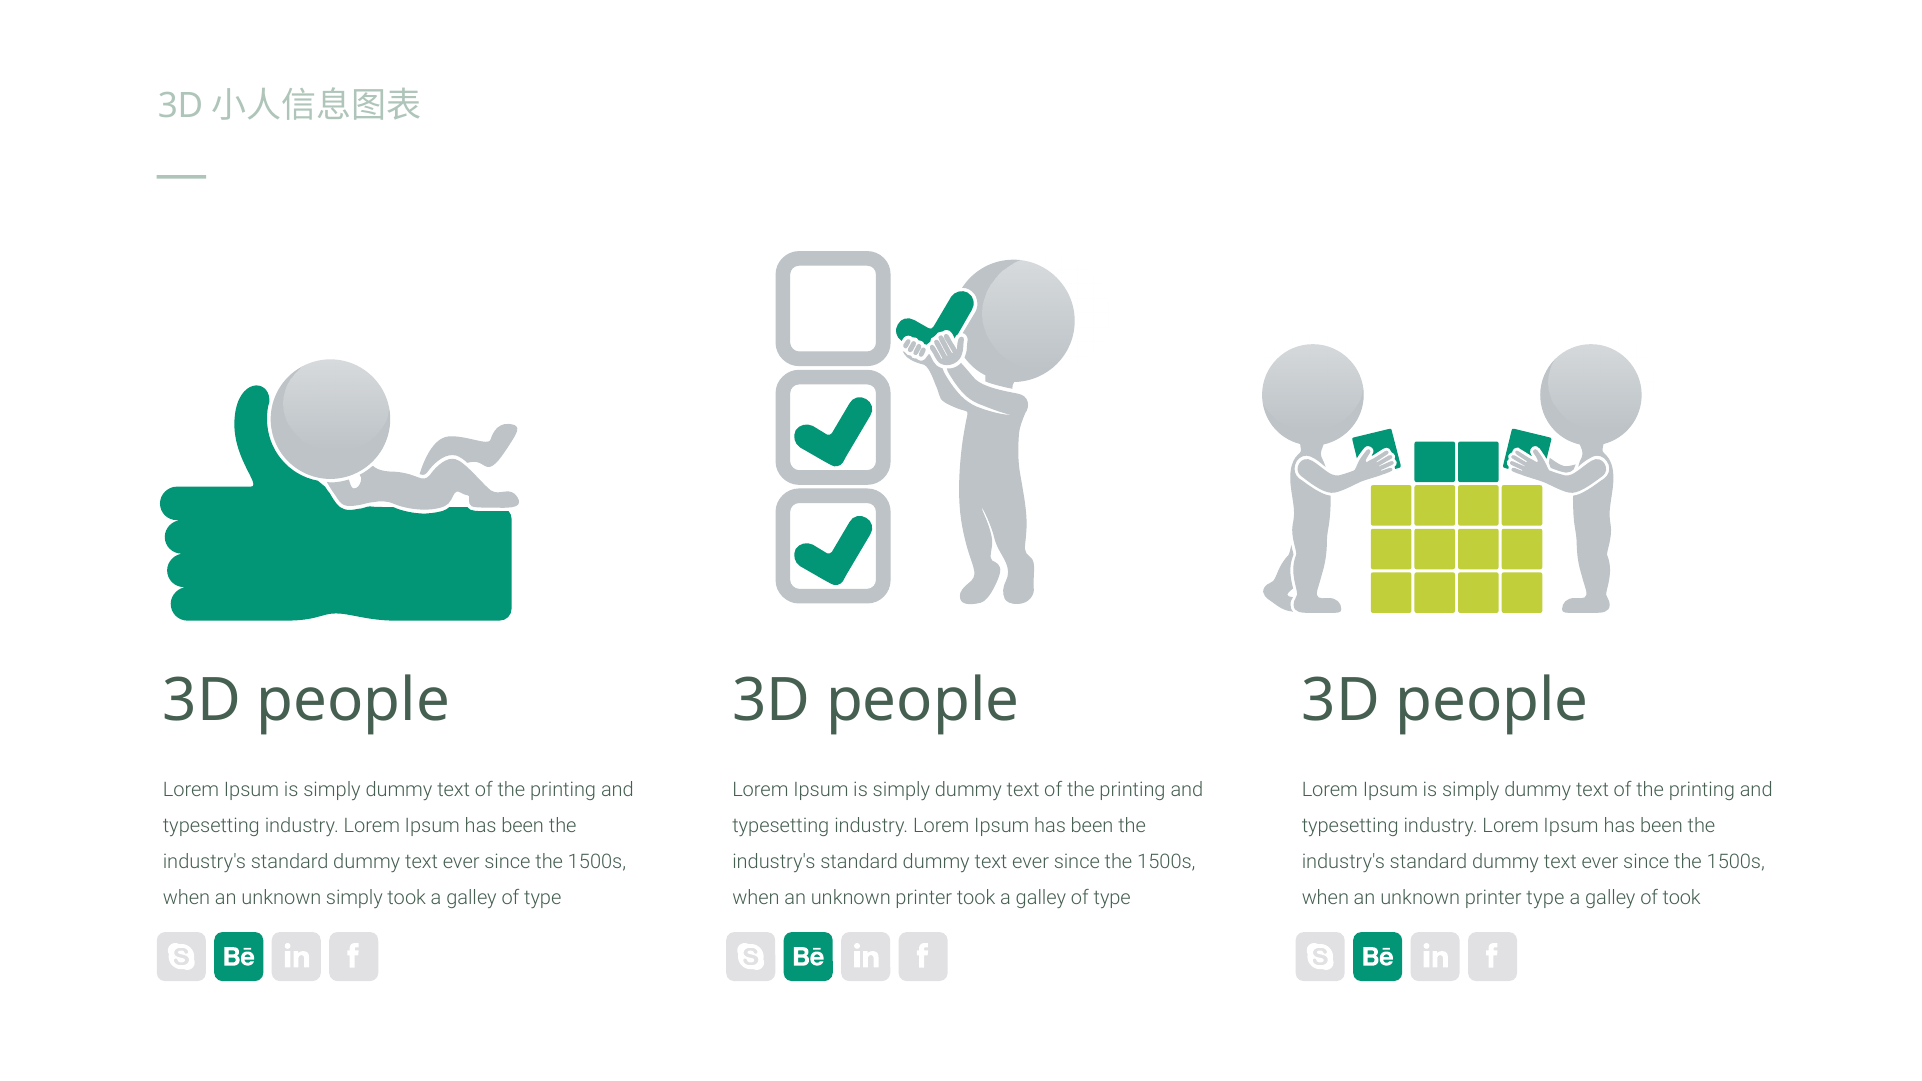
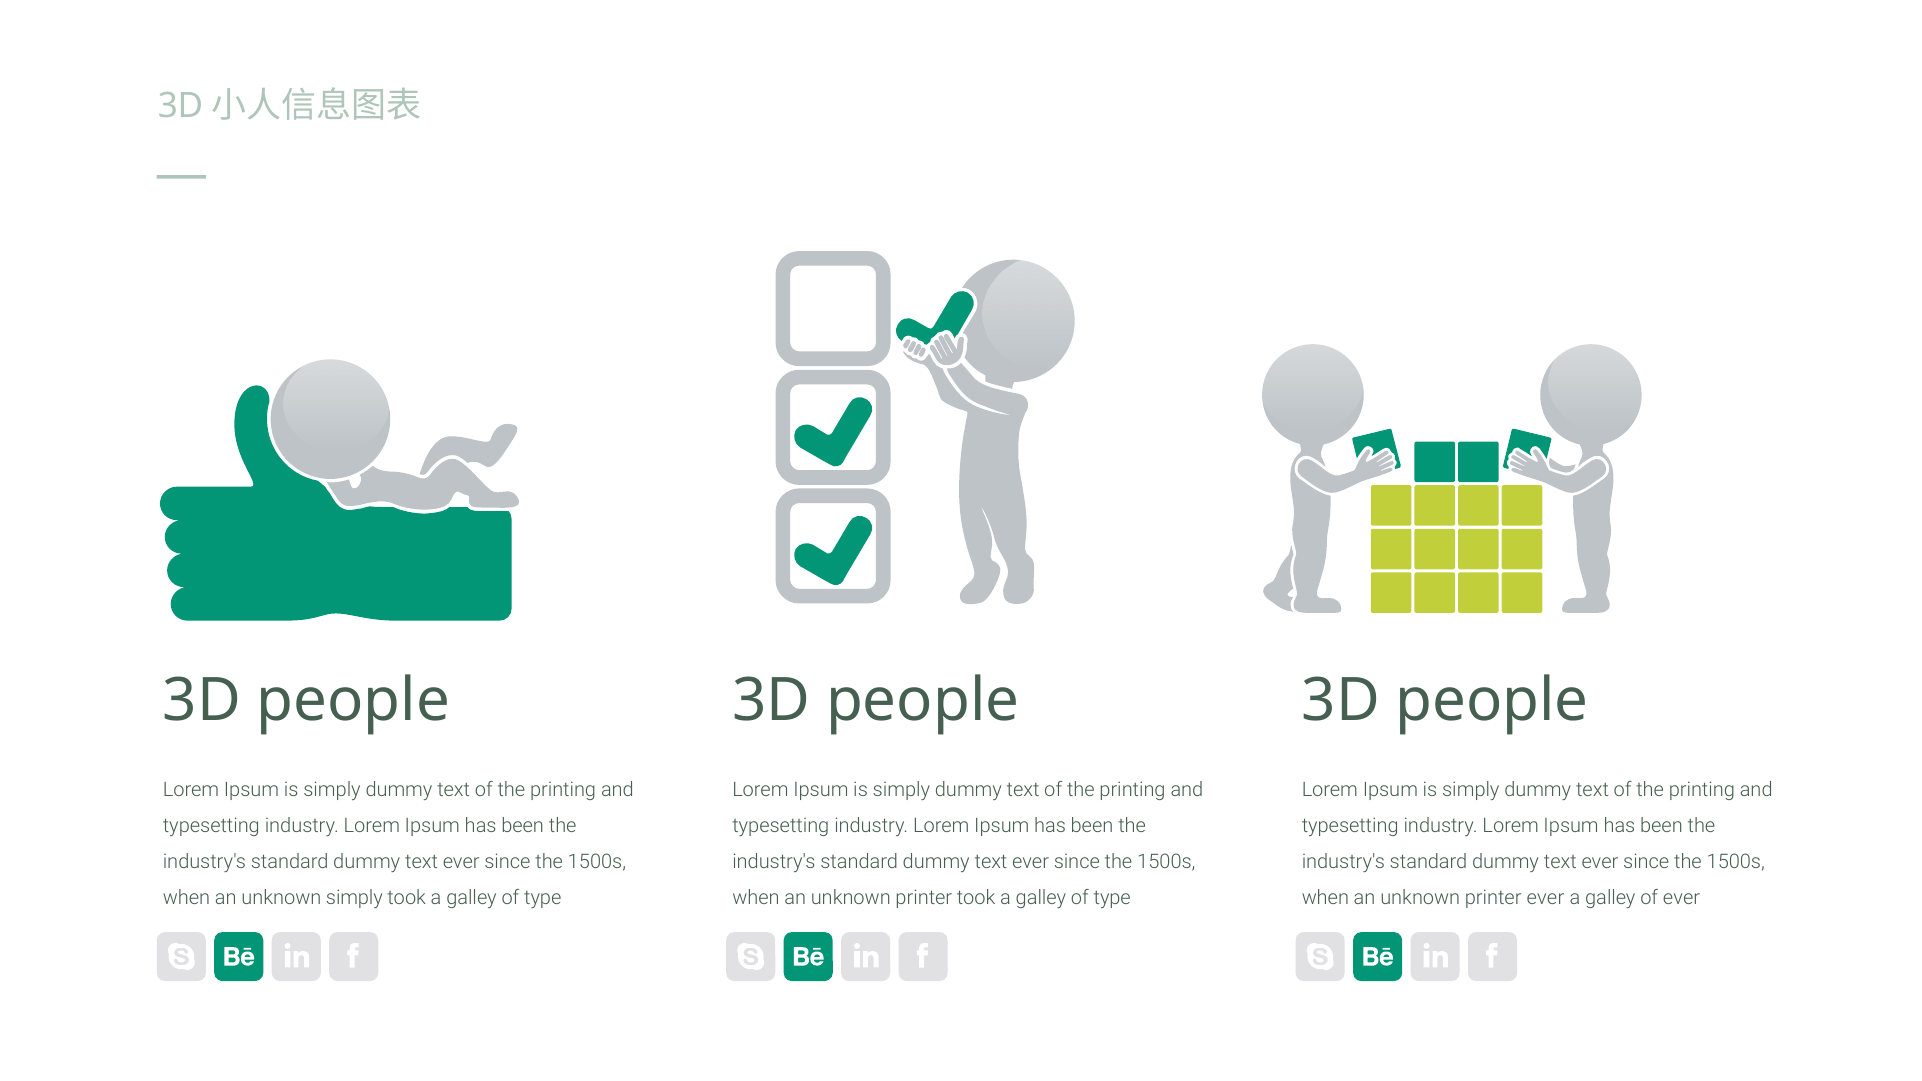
printer type: type -> ever
of took: took -> ever
